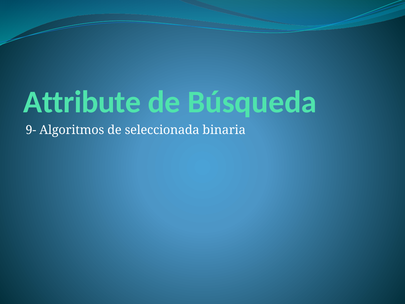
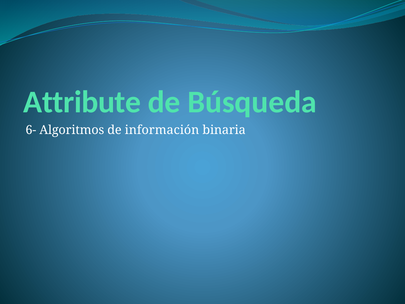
9-: 9- -> 6-
seleccionada: seleccionada -> información
